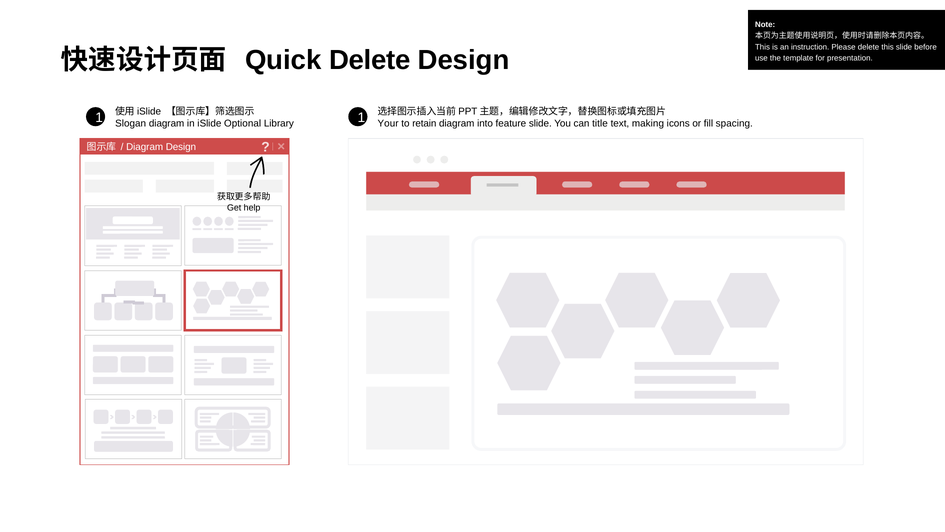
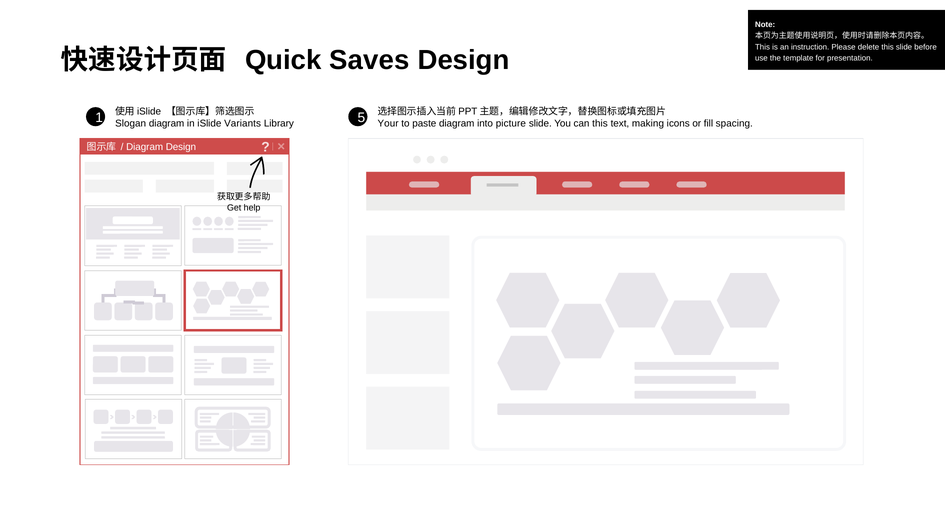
Quick Delete: Delete -> Saves
1 1: 1 -> 5
Optional: Optional -> Variants
retain: retain -> paste
feature: feature -> picture
can title: title -> this
